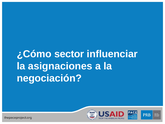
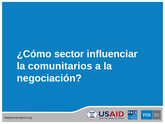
asignaciones: asignaciones -> comunitarios
